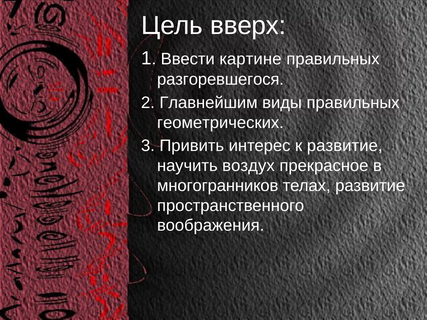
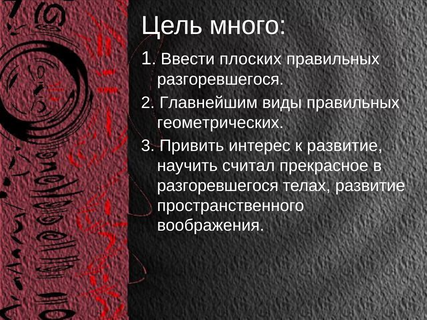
вверх: вверх -> много
картине: картине -> плоских
воздух: воздух -> считал
многогранников at (218, 186): многогранников -> разгоревшегося
